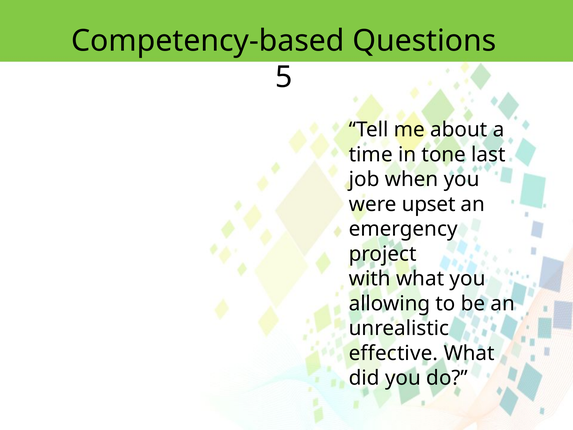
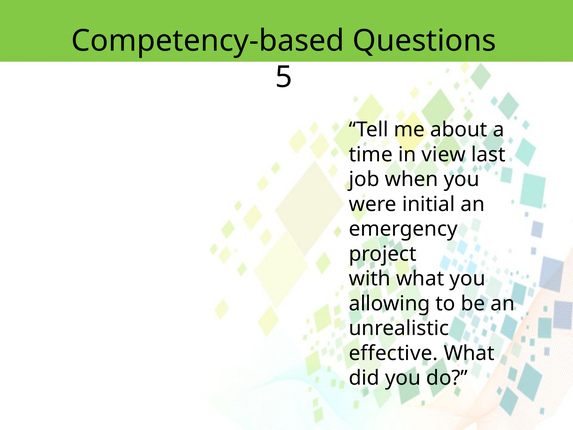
tone: tone -> view
upset: upset -> initial
